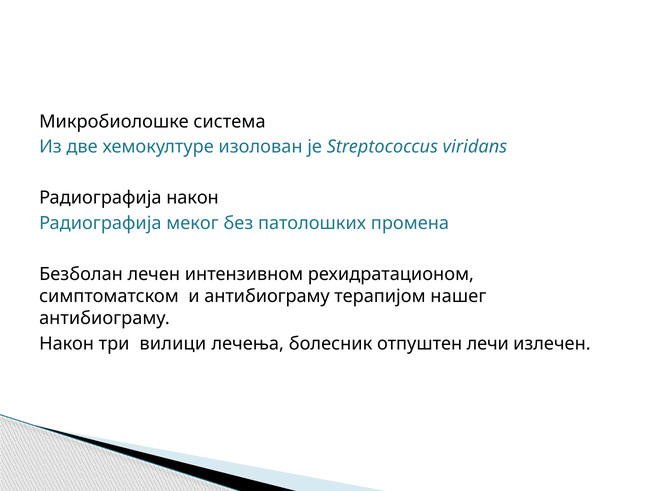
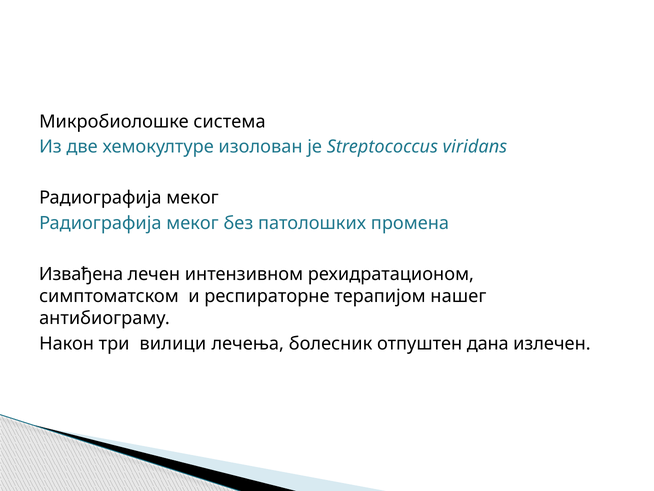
након at (193, 198): након -> меког
Безболан: Безболан -> Извађена
и антибиограму: антибиограму -> респираторне
лечи: лечи -> дана
